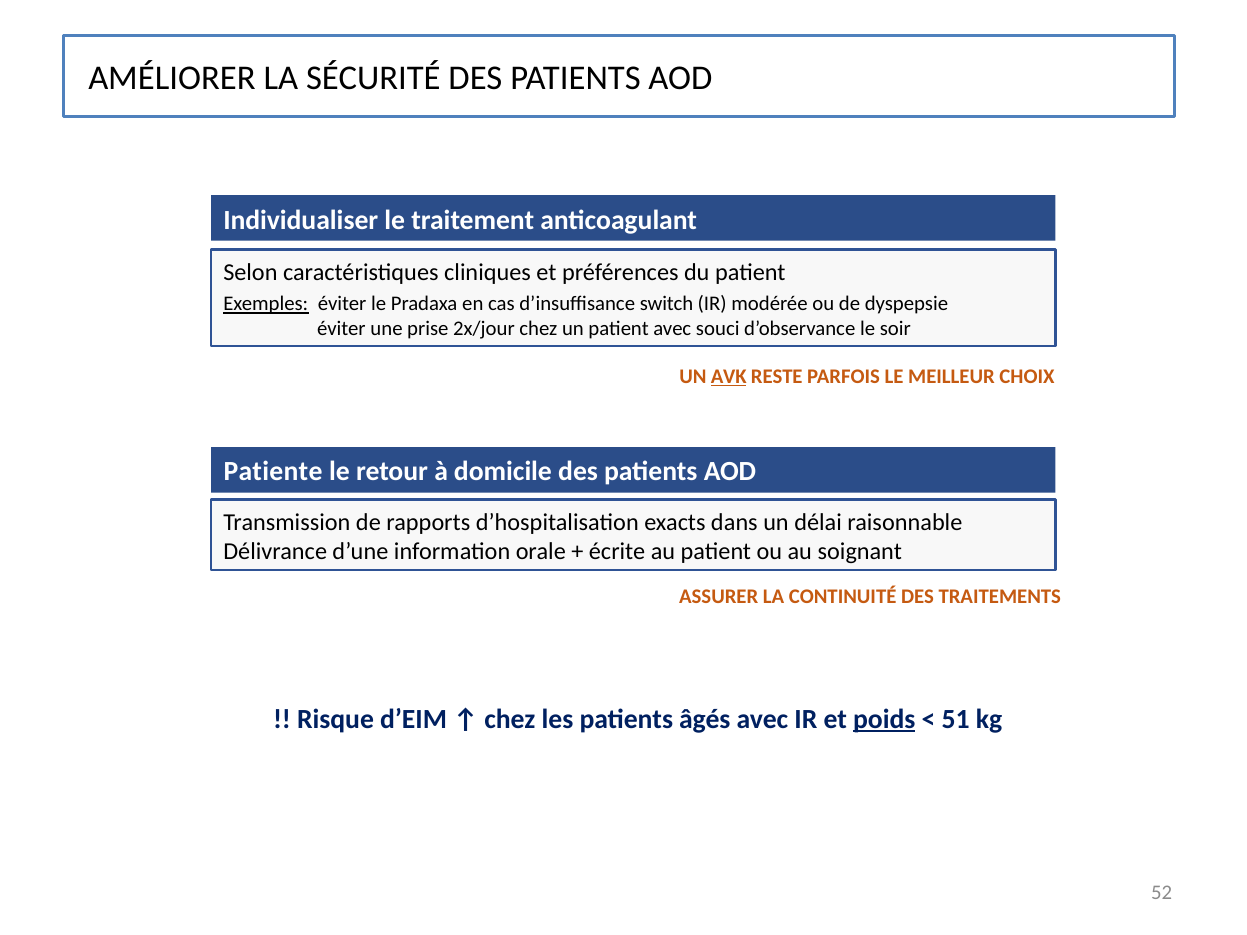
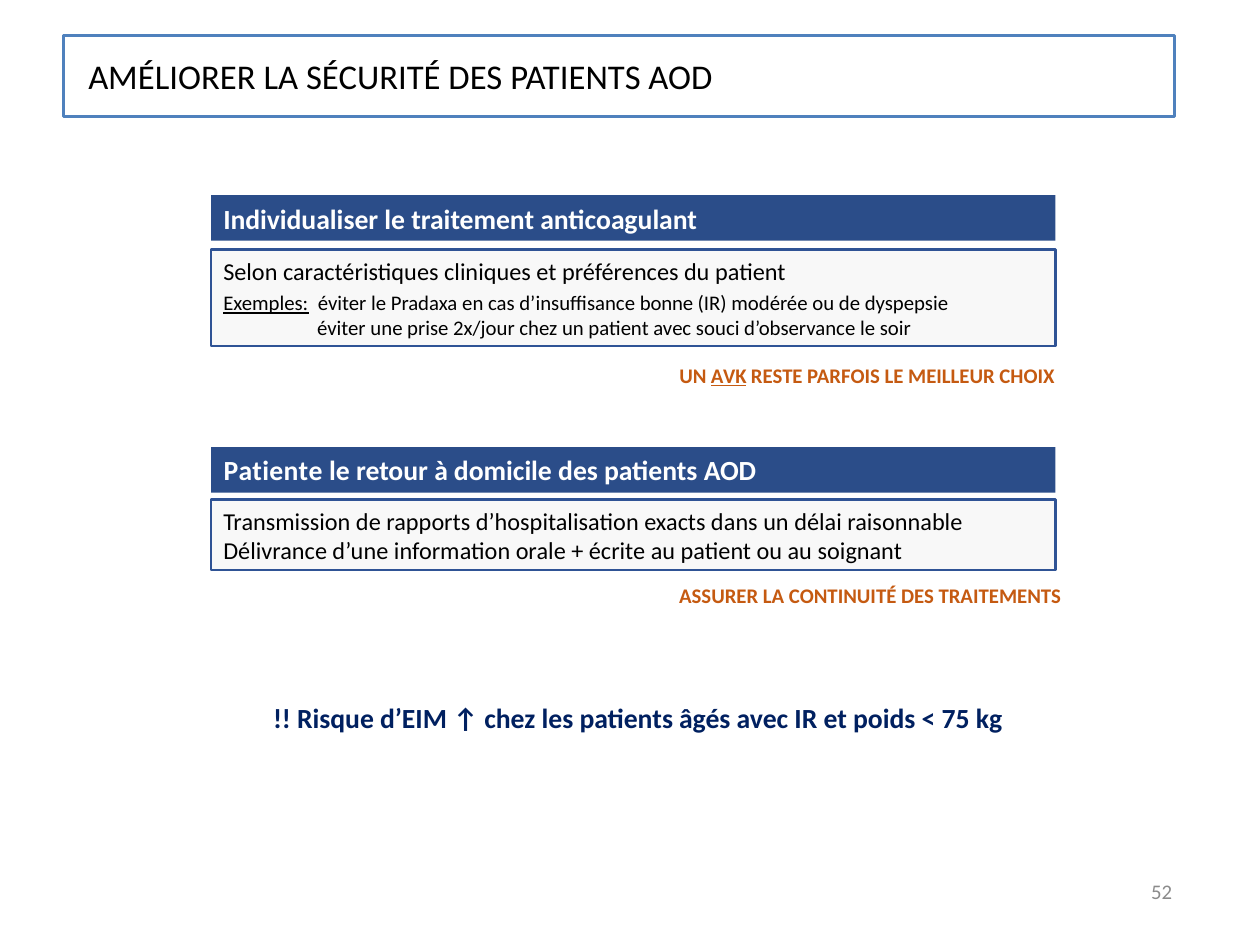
switch: switch -> bonne
poids underline: present -> none
51: 51 -> 75
